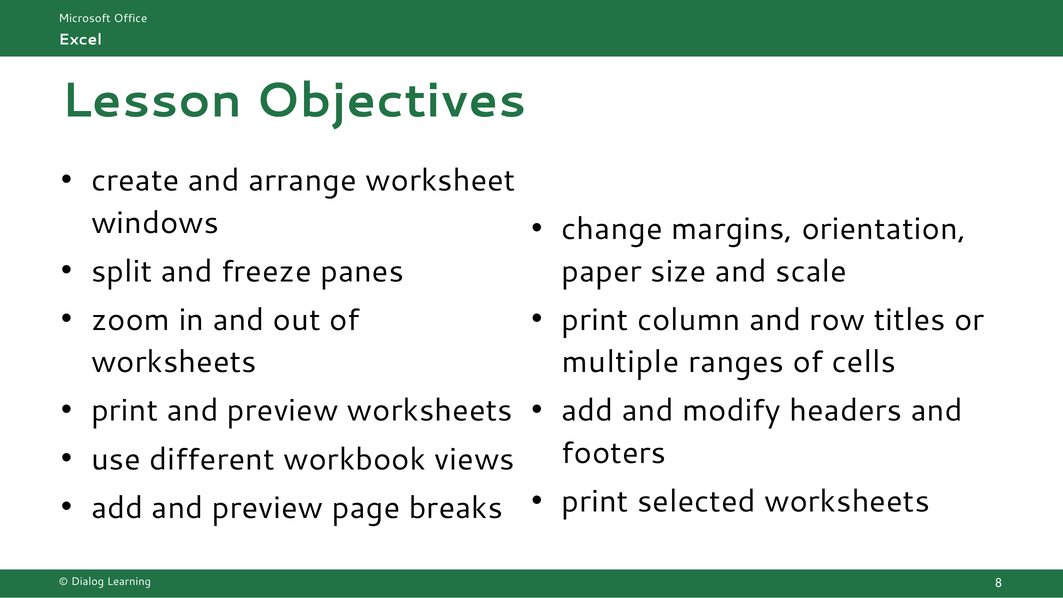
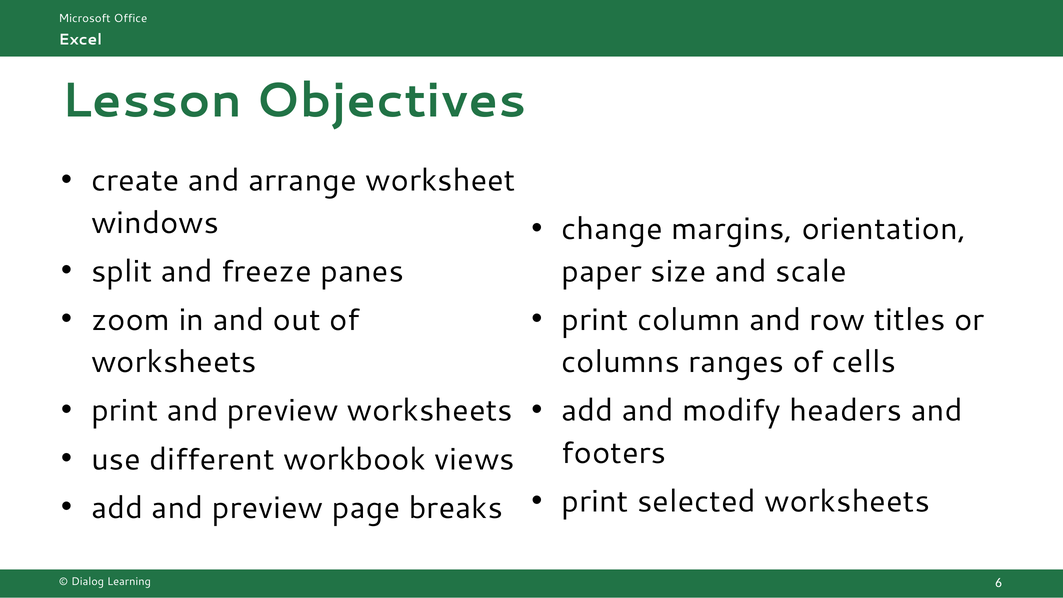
multiple: multiple -> columns
8: 8 -> 6
